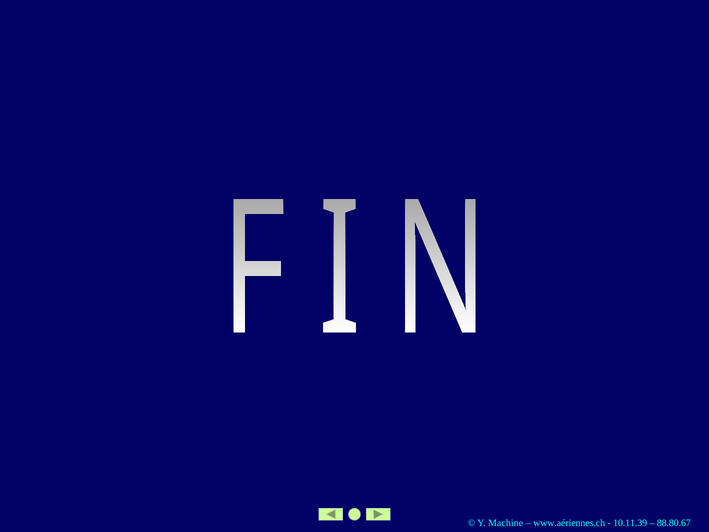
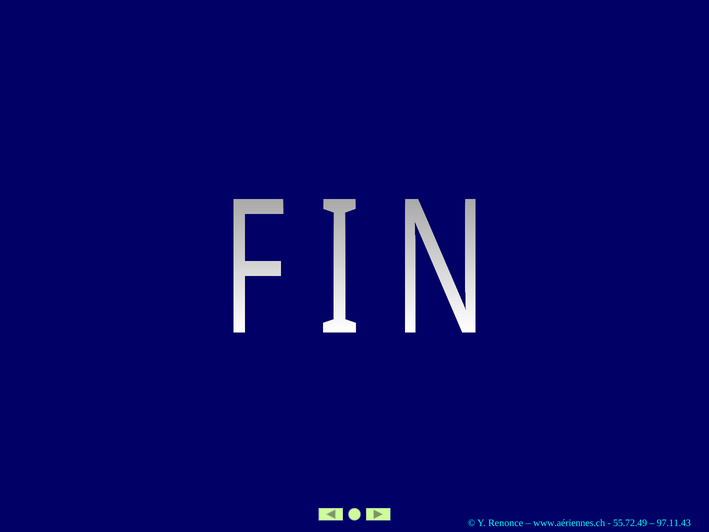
Machine: Machine -> Renonce
10.11.39: 10.11.39 -> 55.72.49
88.80.67: 88.80.67 -> 97.11.43
